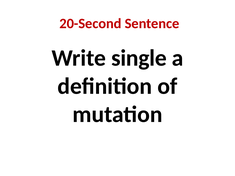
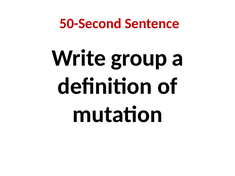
20-Second: 20-Second -> 50-Second
single: single -> group
